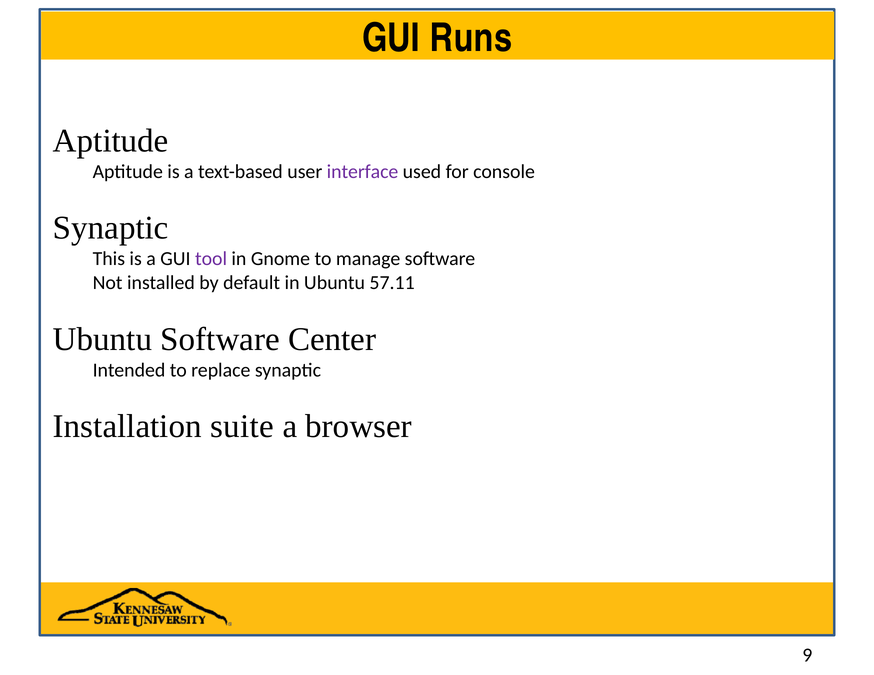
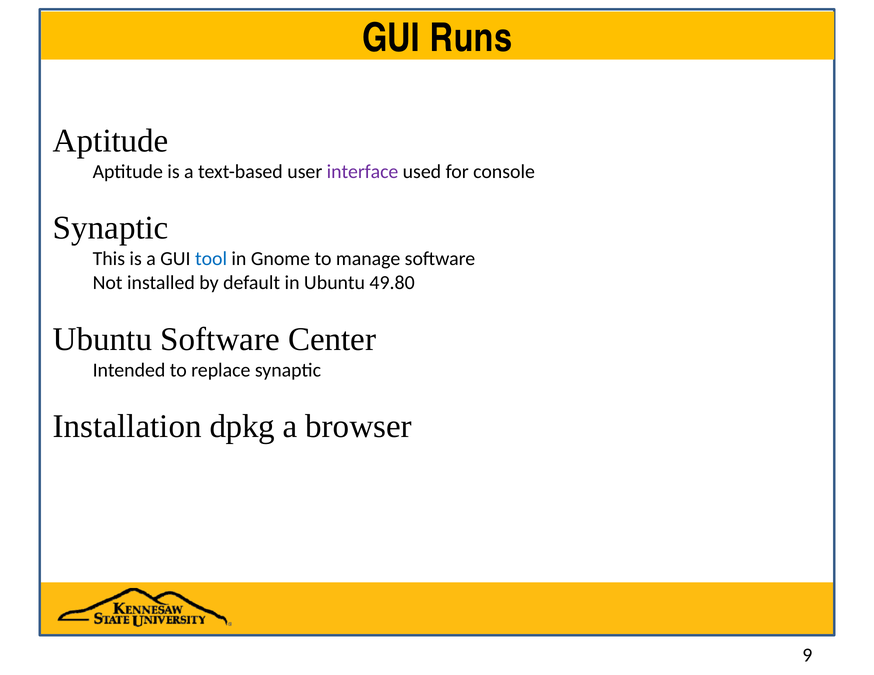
tool colour: purple -> blue
57.11: 57.11 -> 49.80
suite: suite -> dpkg
